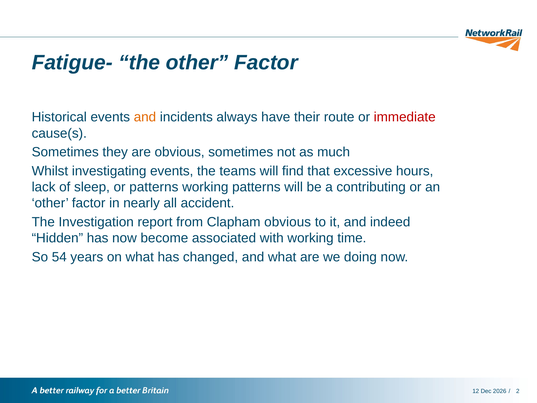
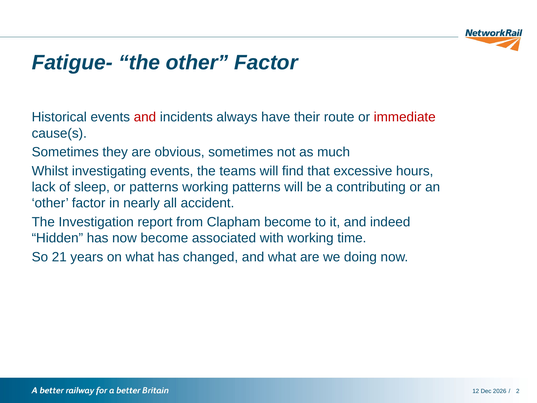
and at (145, 117) colour: orange -> red
Clapham obvious: obvious -> become
54: 54 -> 21
